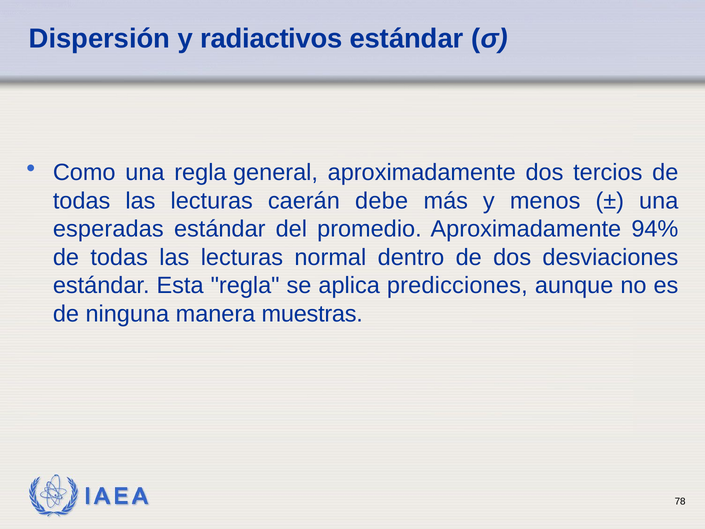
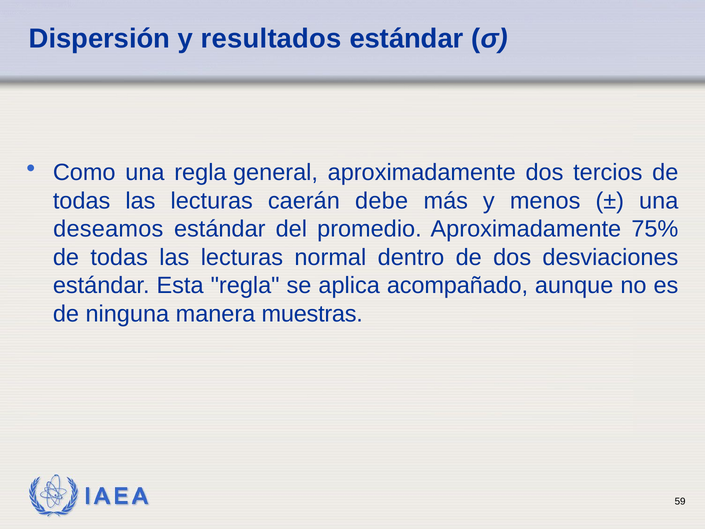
radiactivos: radiactivos -> resultados
esperadas: esperadas -> deseamos
94%: 94% -> 75%
predicciones: predicciones -> acompañado
78: 78 -> 59
